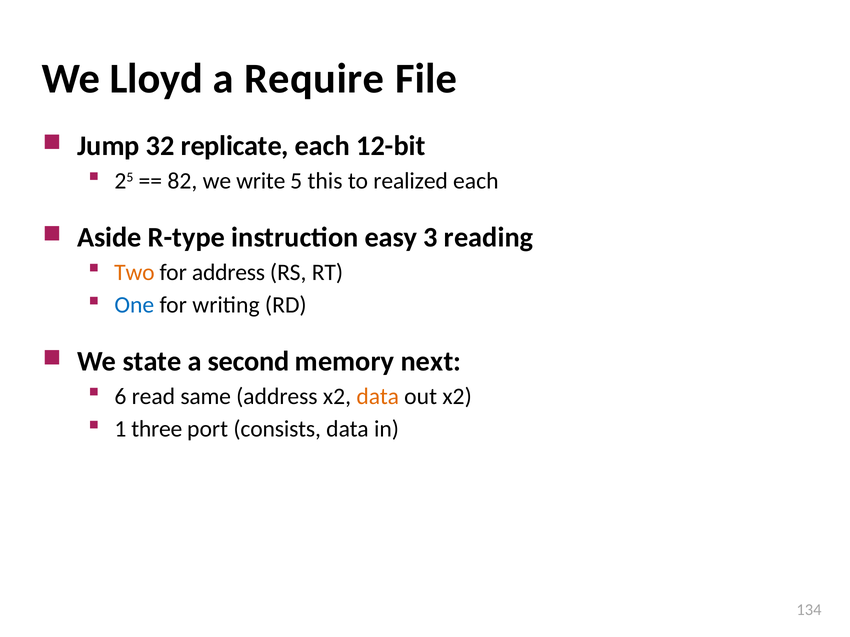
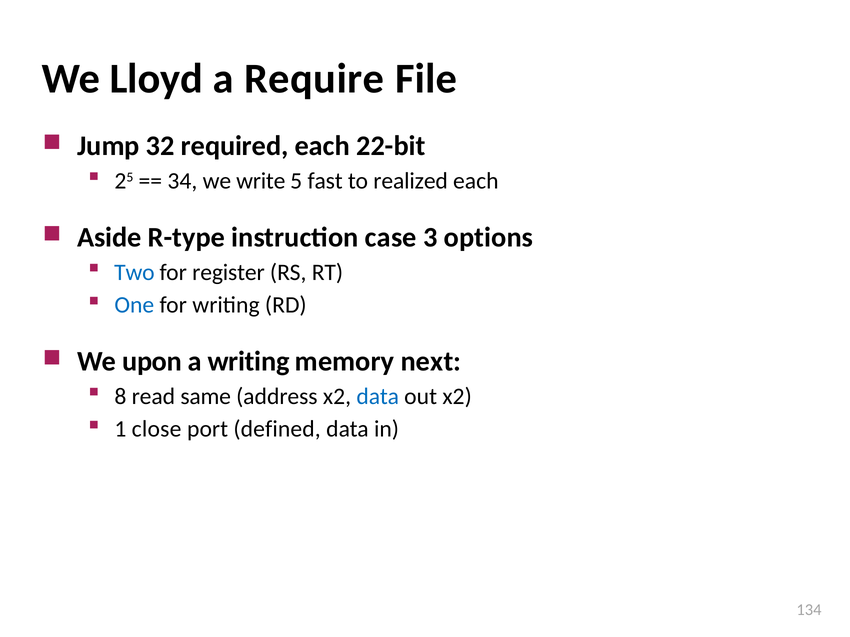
replicate: replicate -> required
12-bit: 12-bit -> 22-bit
82: 82 -> 34
this: this -> fast
easy: easy -> case
reading: reading -> options
Two colour: orange -> blue
for address: address -> register
state: state -> upon
a second: second -> writing
6: 6 -> 8
data at (378, 397) colour: orange -> blue
three: three -> close
consists: consists -> defined
